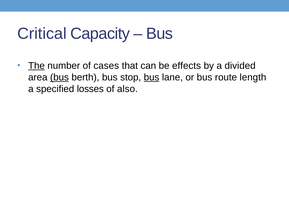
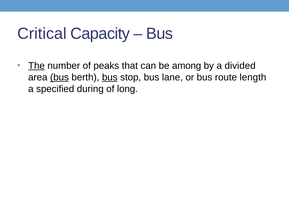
cases: cases -> peaks
effects: effects -> among
bus at (110, 77) underline: none -> present
bus at (152, 77) underline: present -> none
losses: losses -> during
also: also -> long
